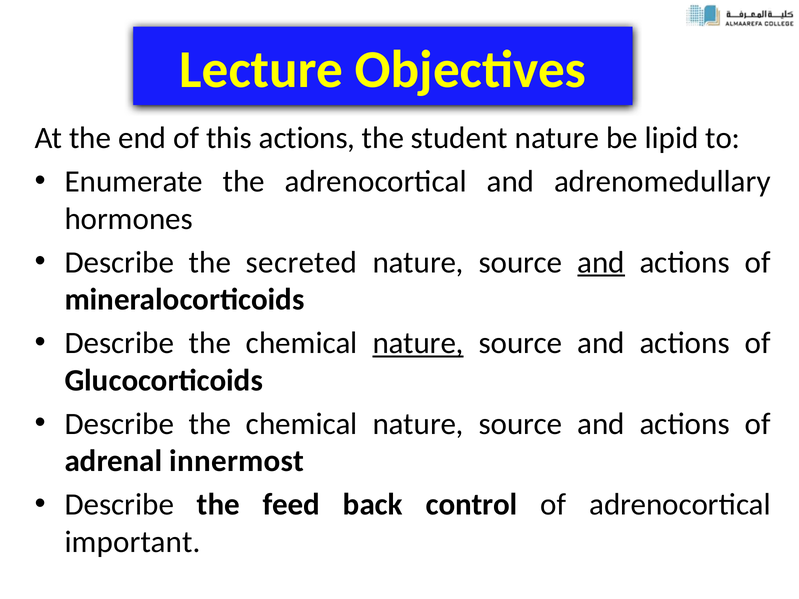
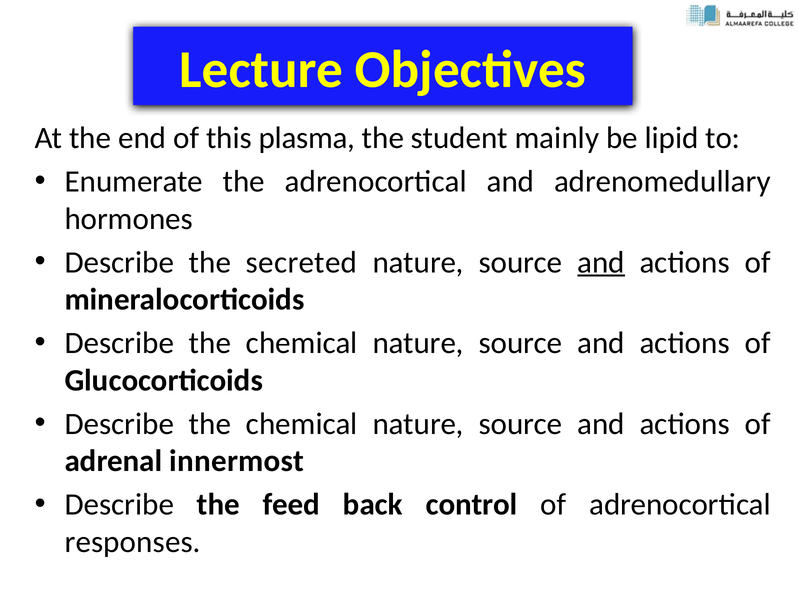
this actions: actions -> plasma
student nature: nature -> mainly
nature at (418, 343) underline: present -> none
important: important -> responses
